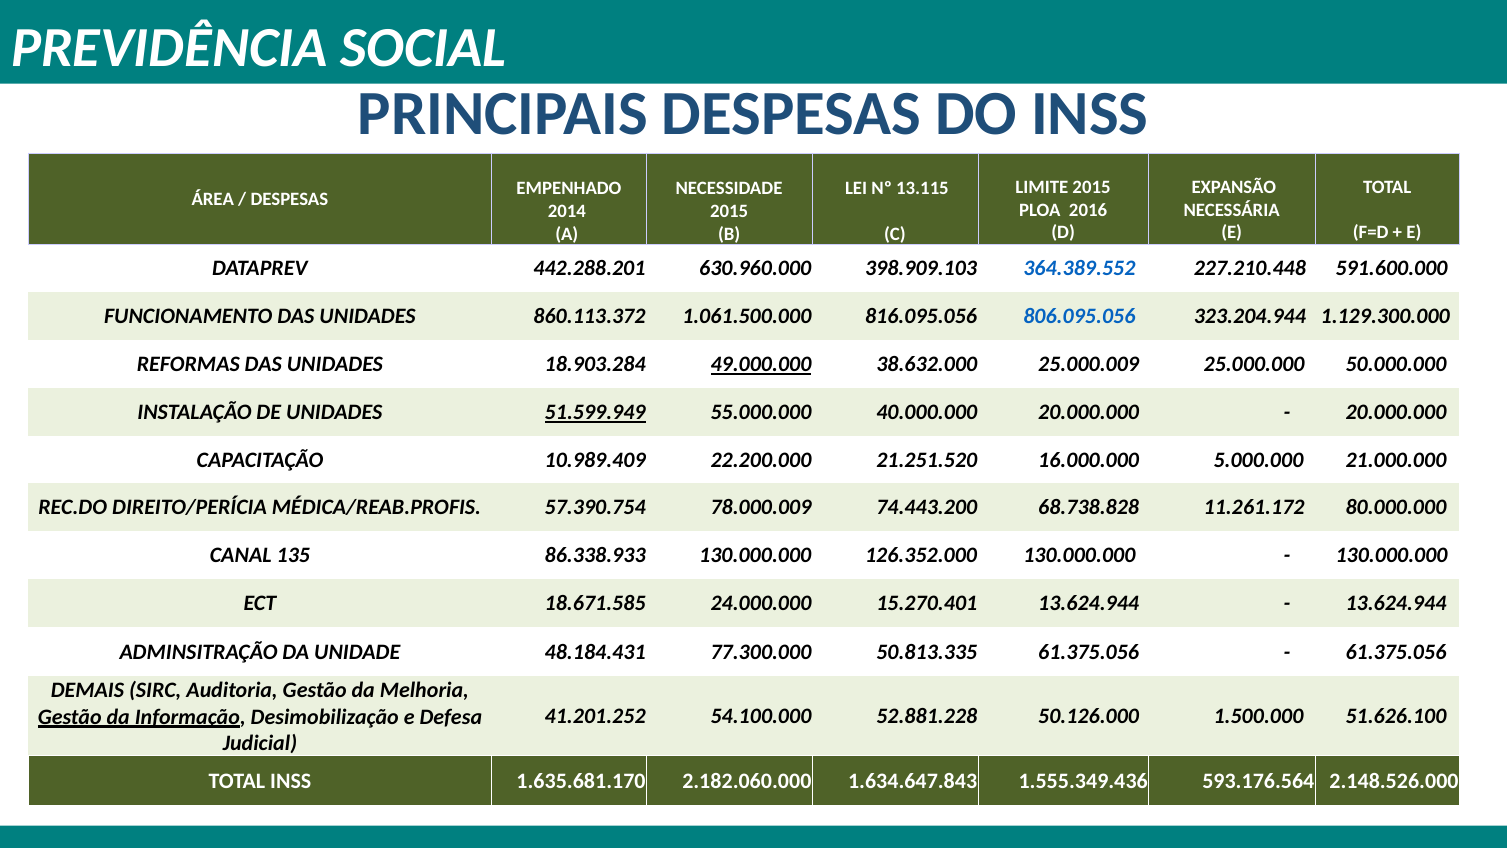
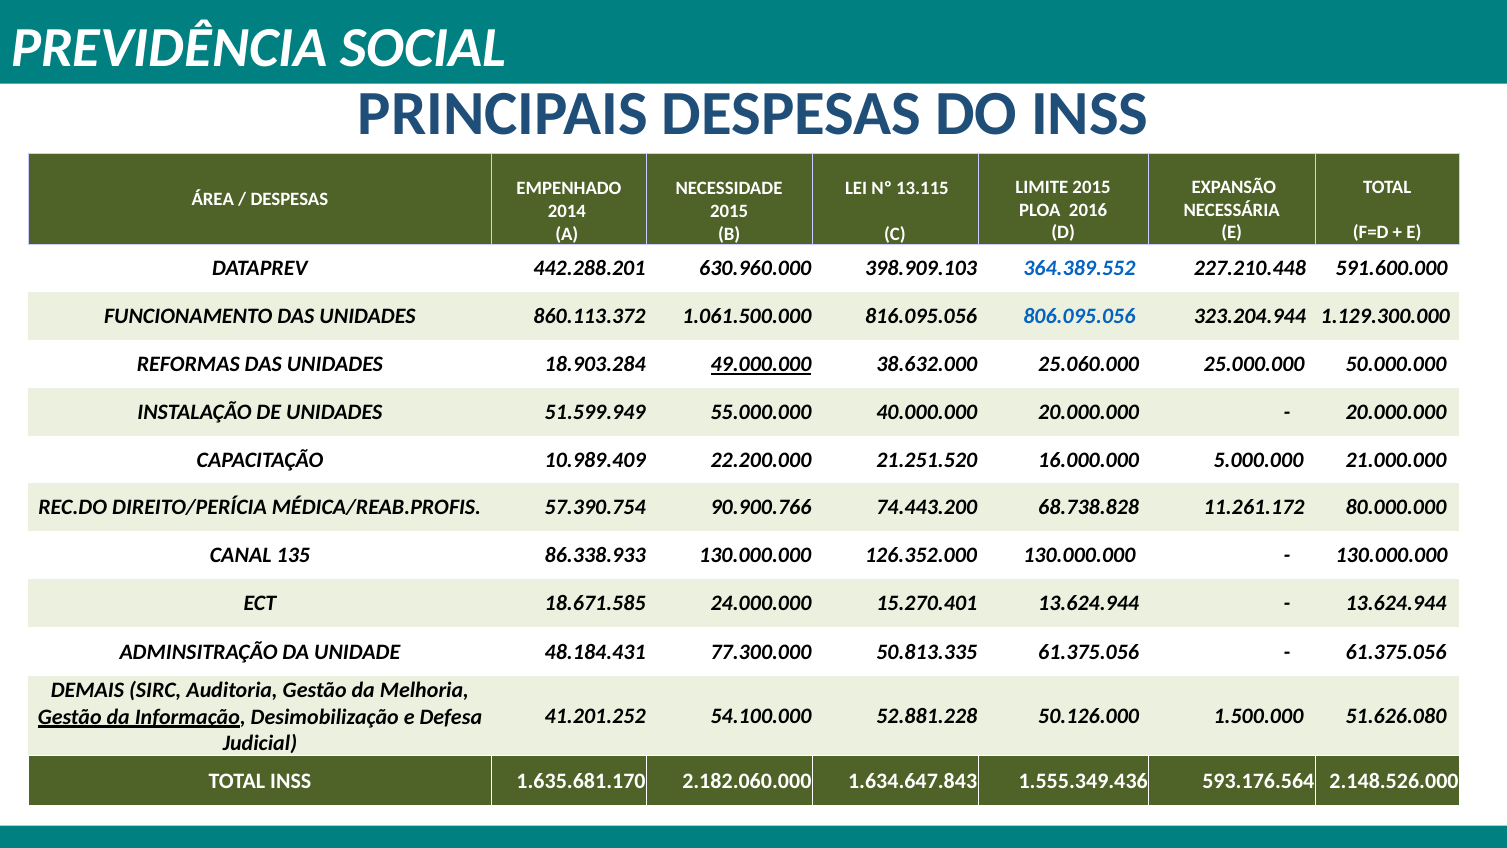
25.000.009: 25.000.009 -> 25.060.000
51.599.949 underline: present -> none
78.000.009: 78.000.009 -> 90.900.766
51.626.100: 51.626.100 -> 51.626.080
